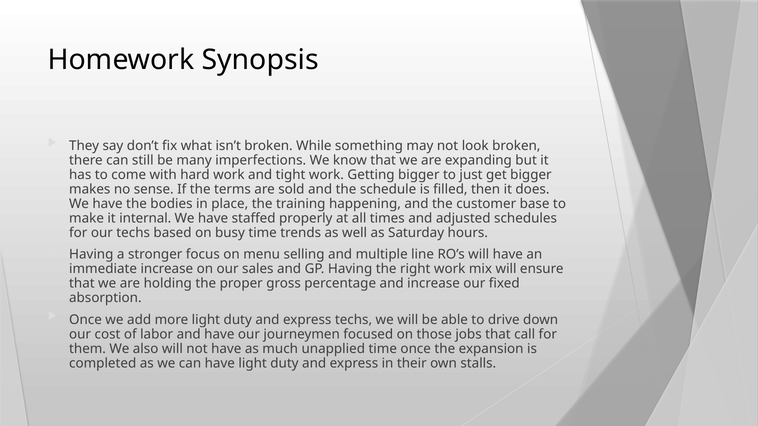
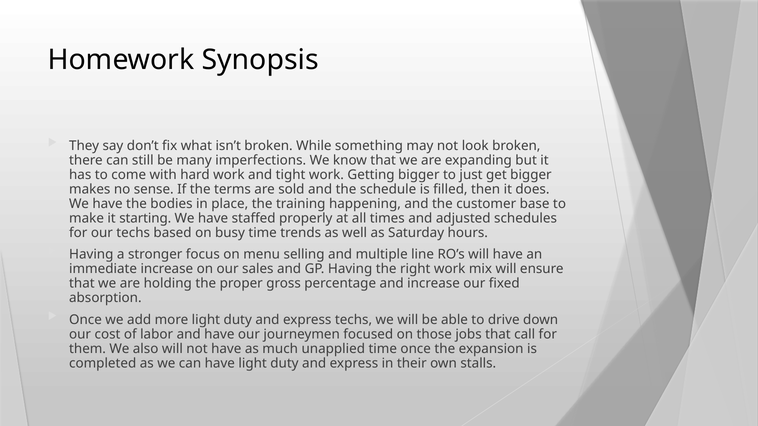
internal: internal -> starting
